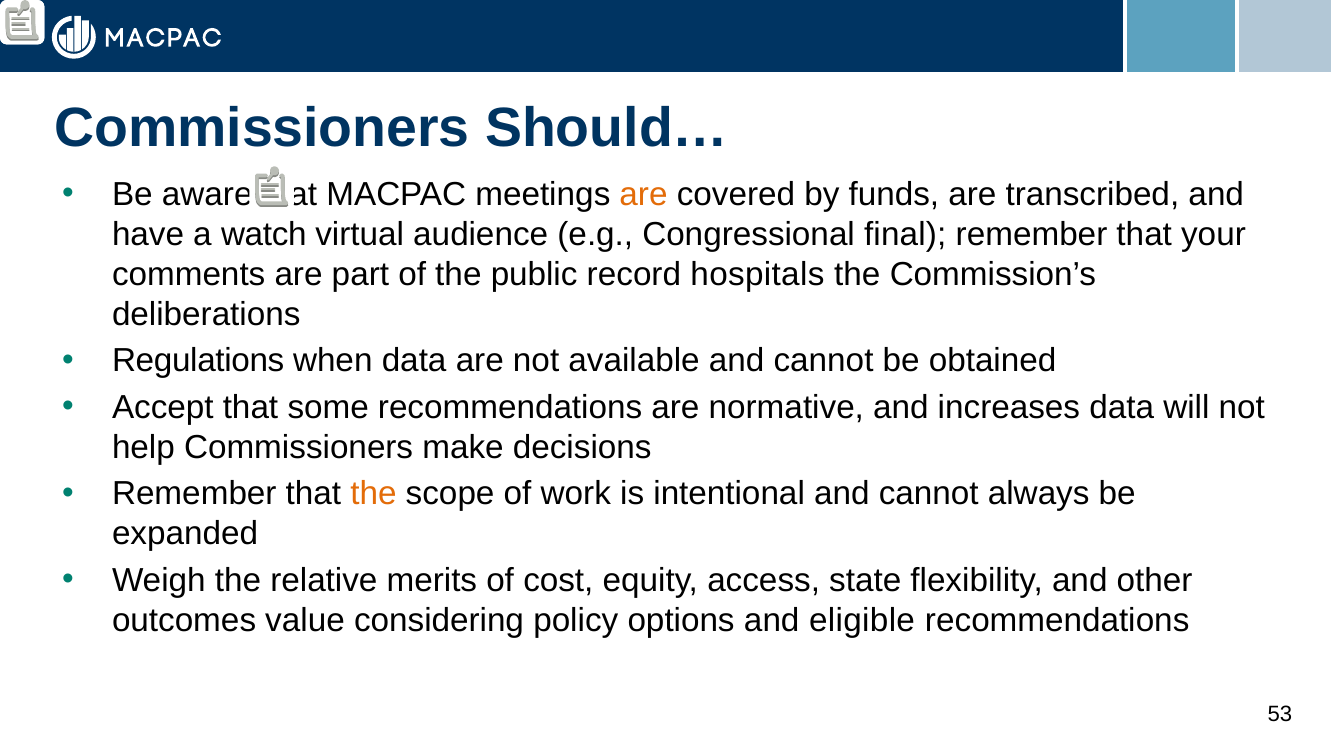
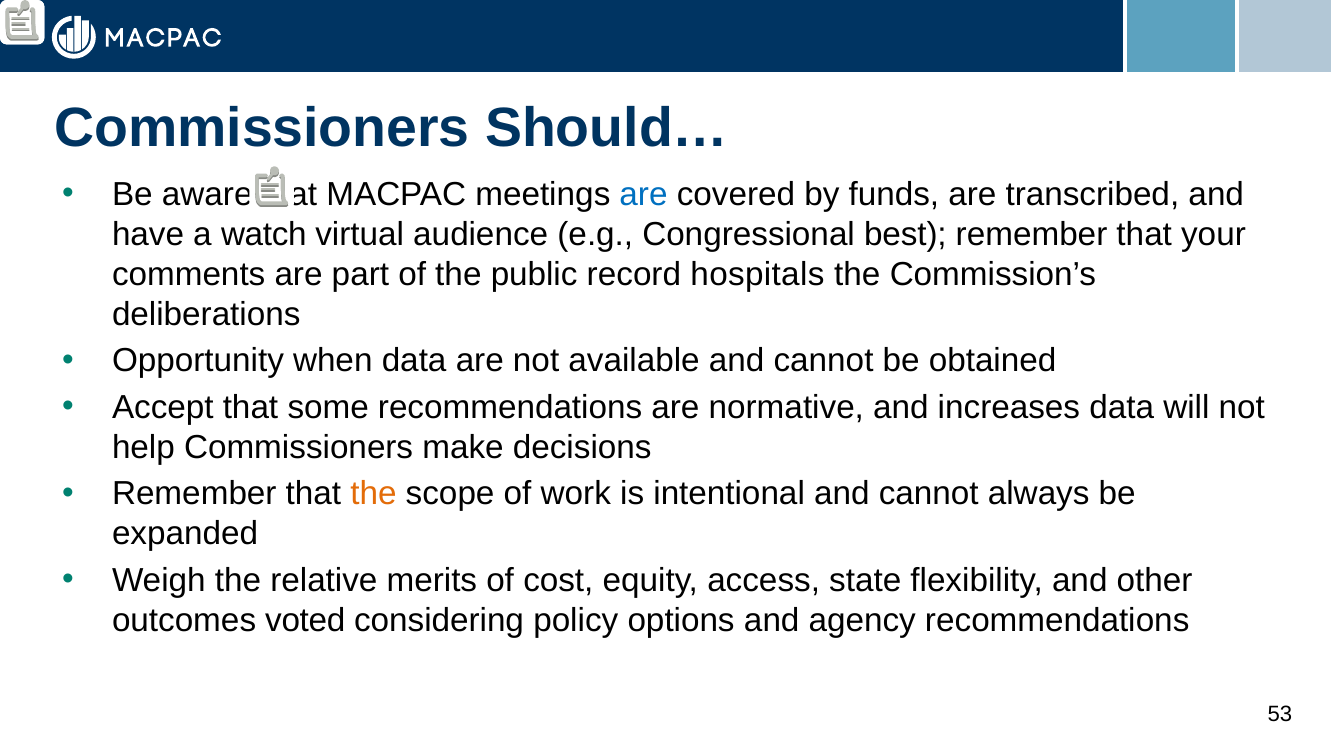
are at (644, 195) colour: orange -> blue
final: final -> best
Regulations: Regulations -> Opportunity
value: value -> voted
eligible: eligible -> agency
